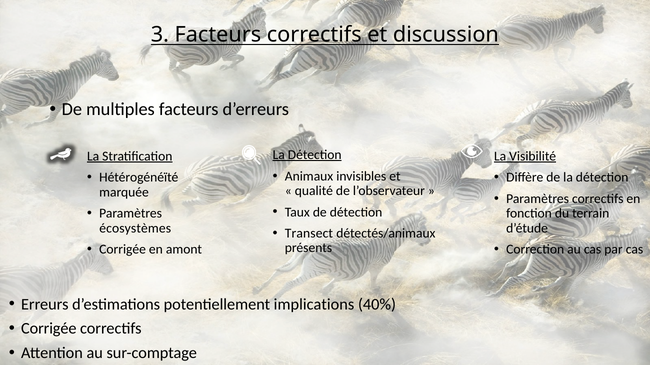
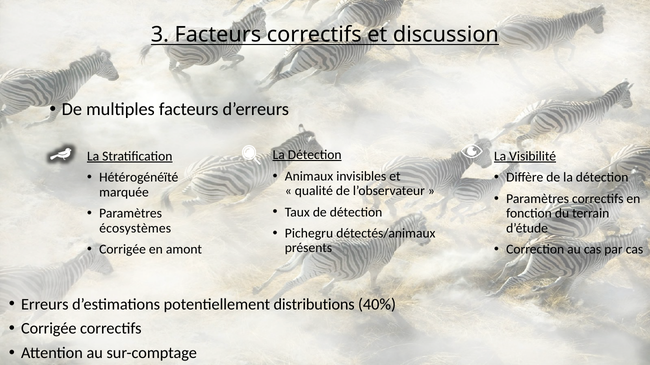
Transect: Transect -> Pichegru
implications: implications -> distributions
